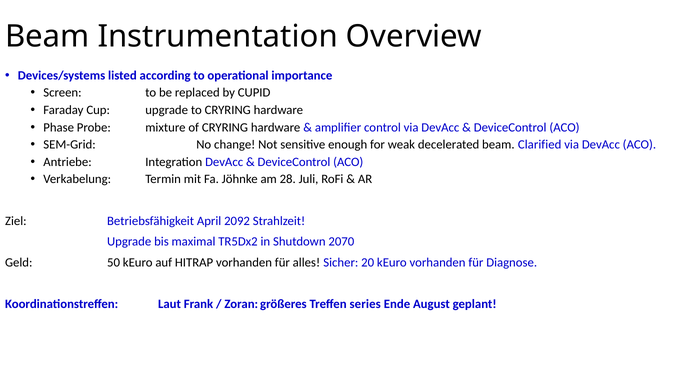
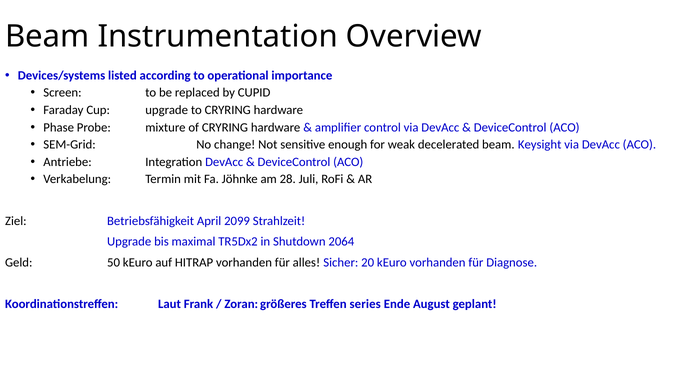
Clarified: Clarified -> Keysight
2092: 2092 -> 2099
2070: 2070 -> 2064
